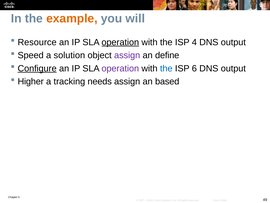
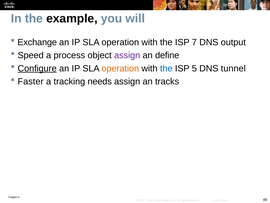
example colour: orange -> black
Resource: Resource -> Exchange
operation at (120, 42) underline: present -> none
4: 4 -> 7
solution: solution -> process
operation at (120, 68) colour: purple -> orange
ISP 6: 6 -> 5
output at (233, 68): output -> tunnel
Higher: Higher -> Faster
based: based -> tracks
